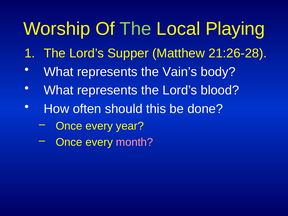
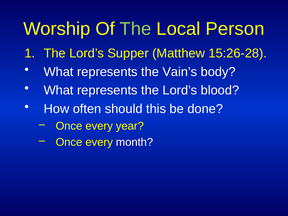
Playing: Playing -> Person
21:26-28: 21:26-28 -> 15:26-28
month colour: pink -> white
